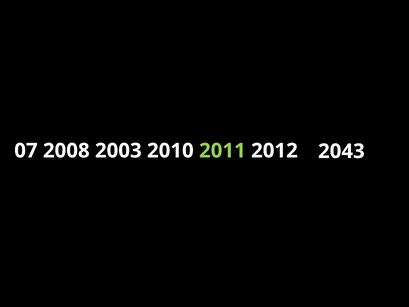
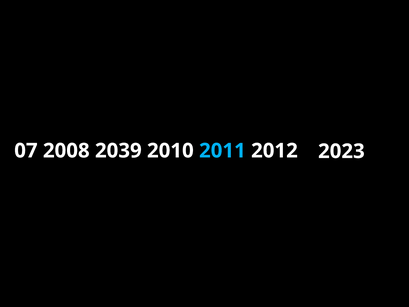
2003: 2003 -> 2039
2011 colour: light green -> light blue
2043: 2043 -> 2023
